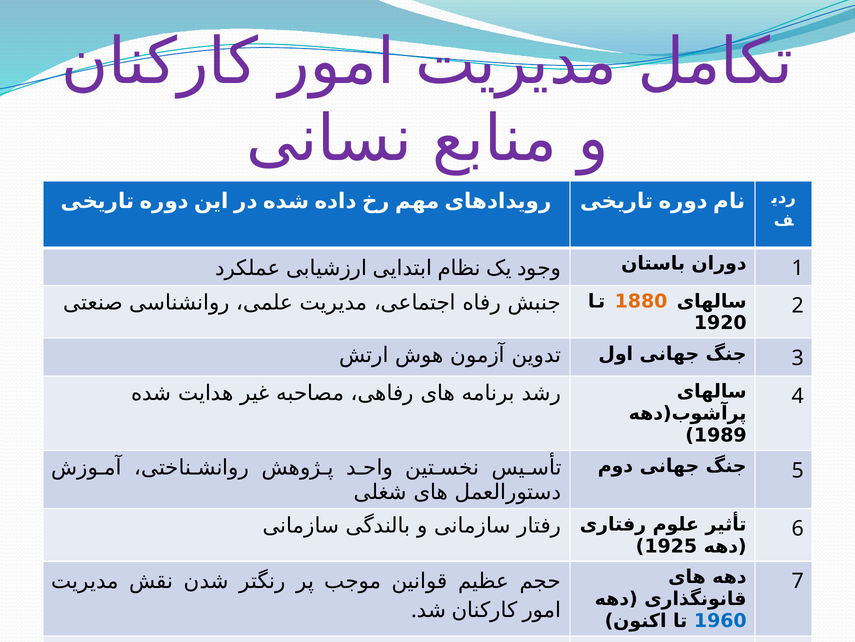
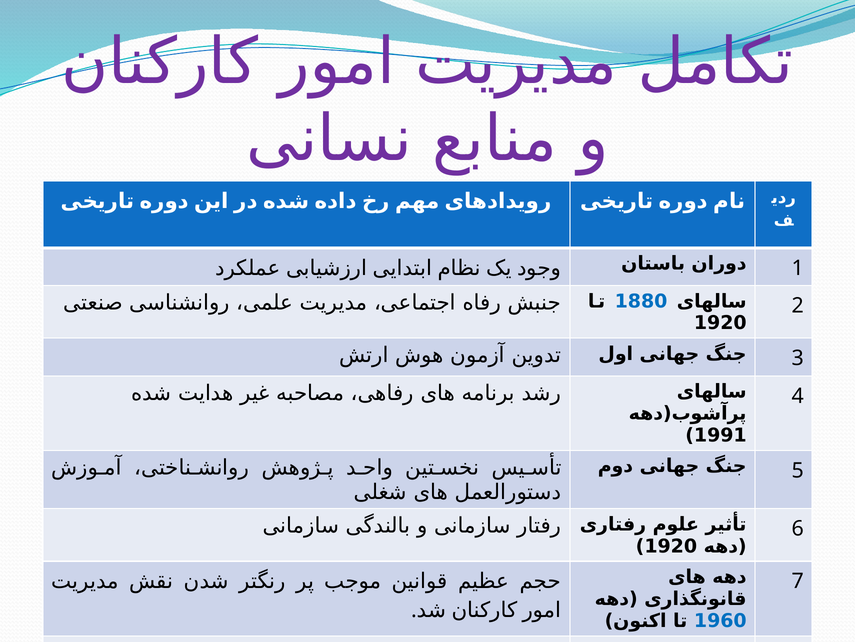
1880 colour: orange -> blue
1989: 1989 -> 1991
1925 at (671, 546): 1925 -> 1920
